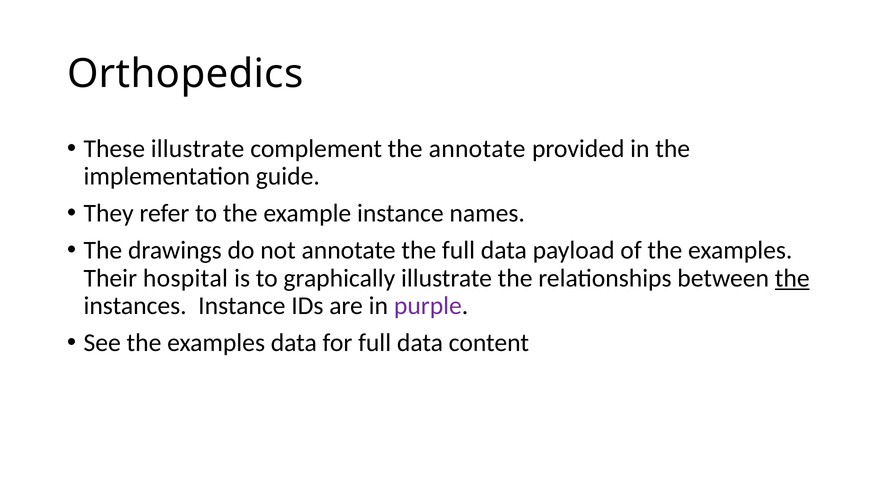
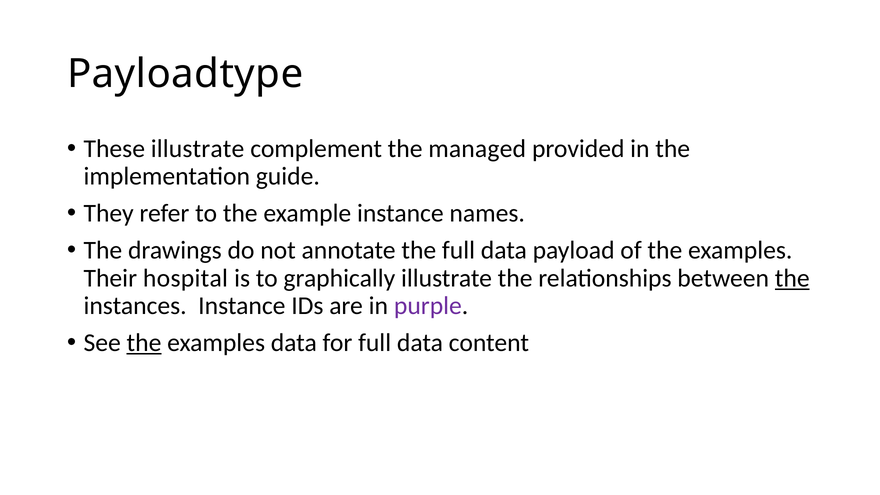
Orthopedics: Orthopedics -> Payloadtype
the annotate: annotate -> managed
the at (144, 343) underline: none -> present
